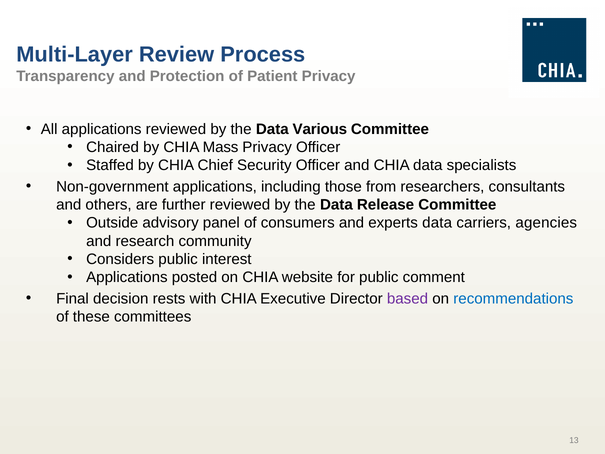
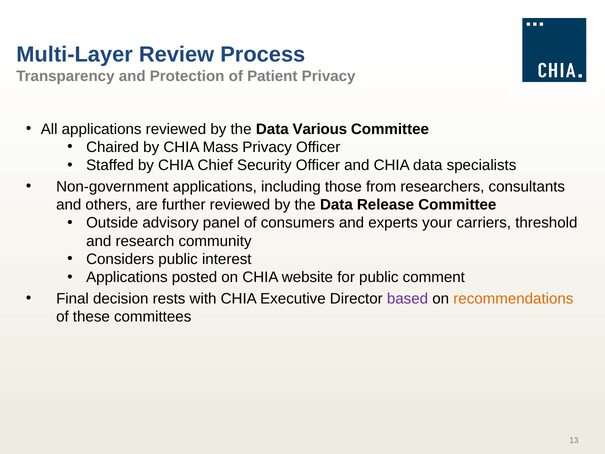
experts data: data -> your
agencies: agencies -> threshold
recommendations colour: blue -> orange
